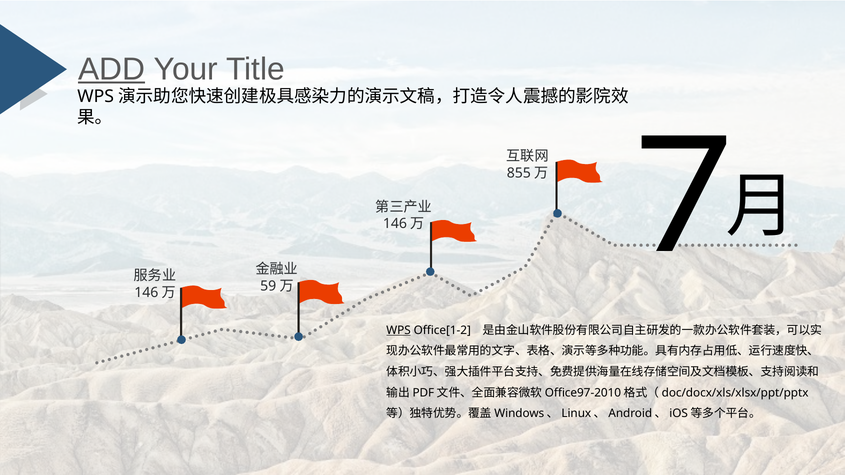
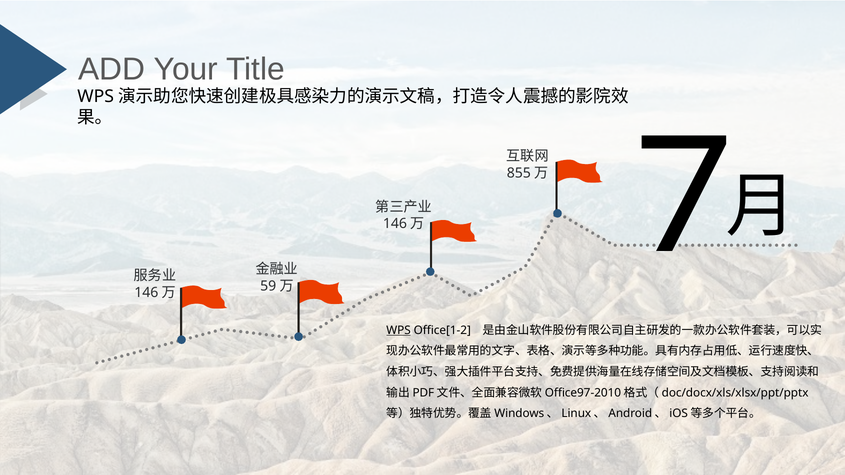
ADD underline: present -> none
